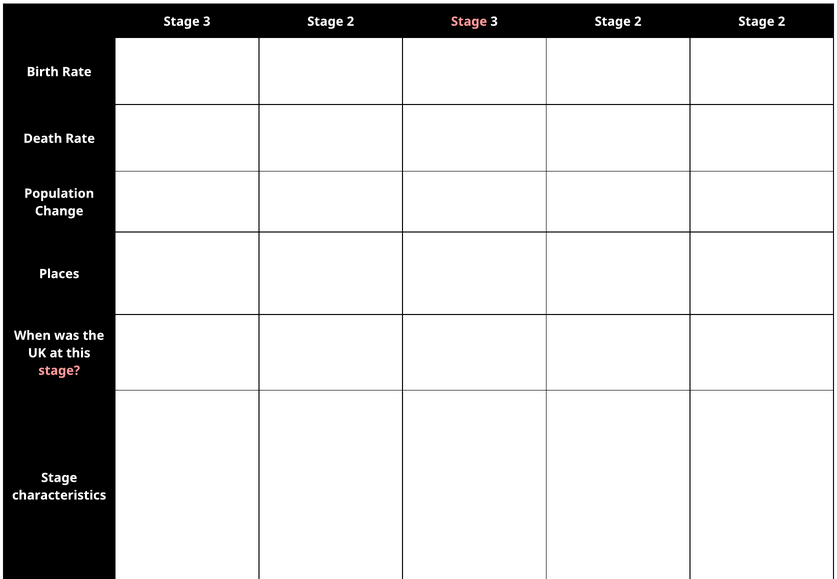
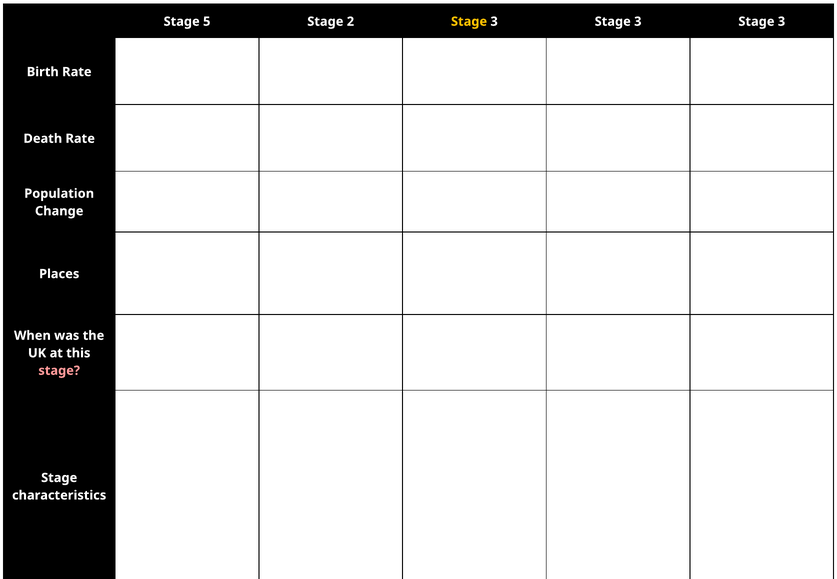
3 at (207, 22): 3 -> 5
Stage at (469, 22) colour: pink -> yellow
2 at (638, 22): 2 -> 3
2 at (782, 22): 2 -> 3
